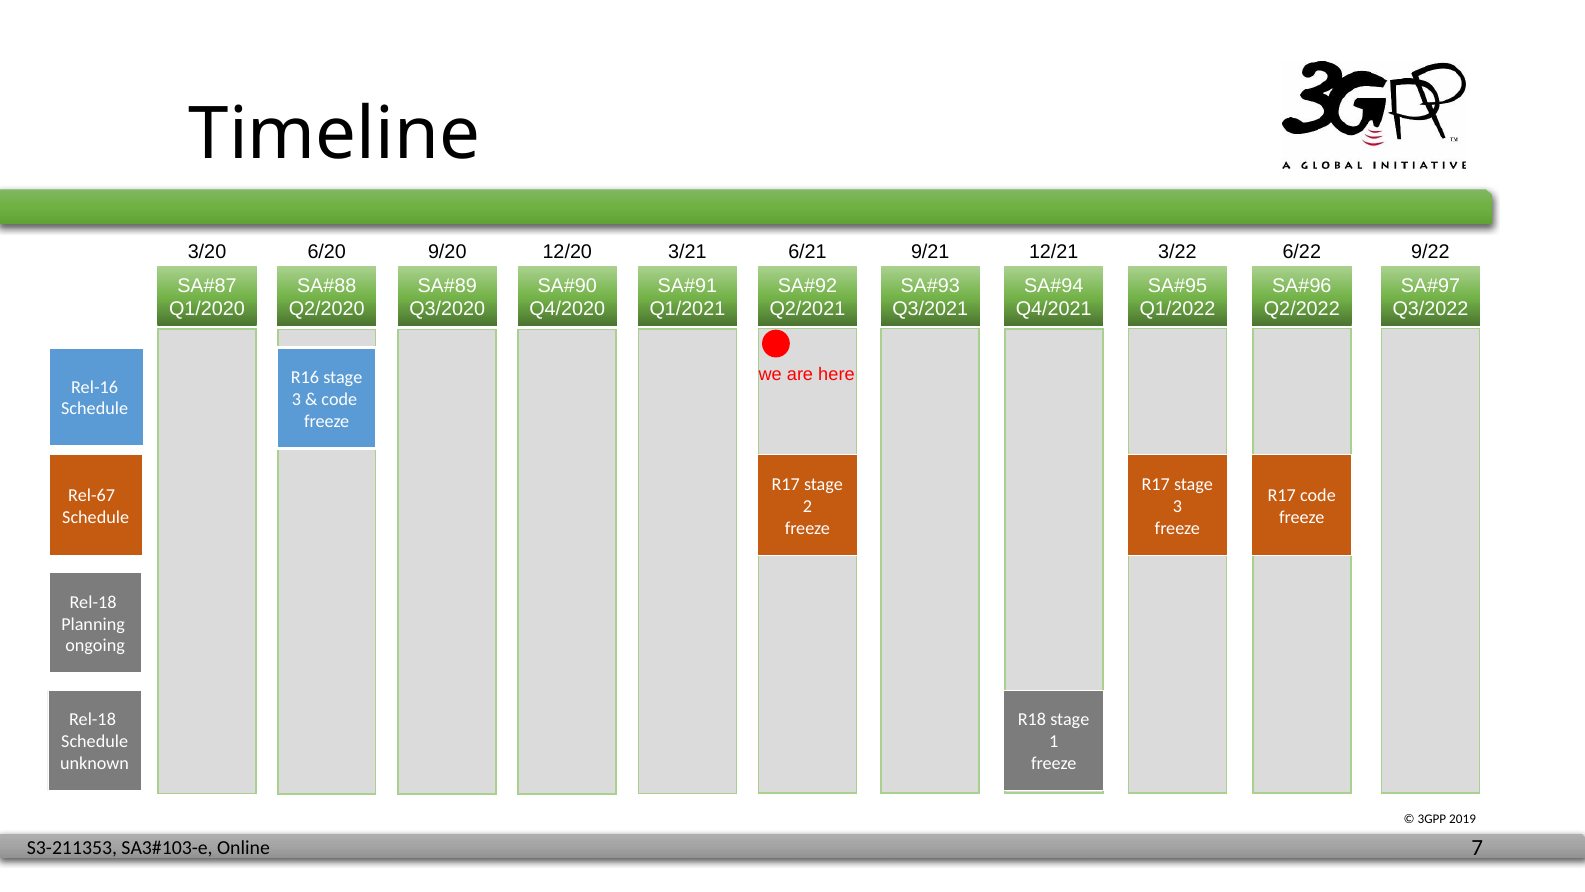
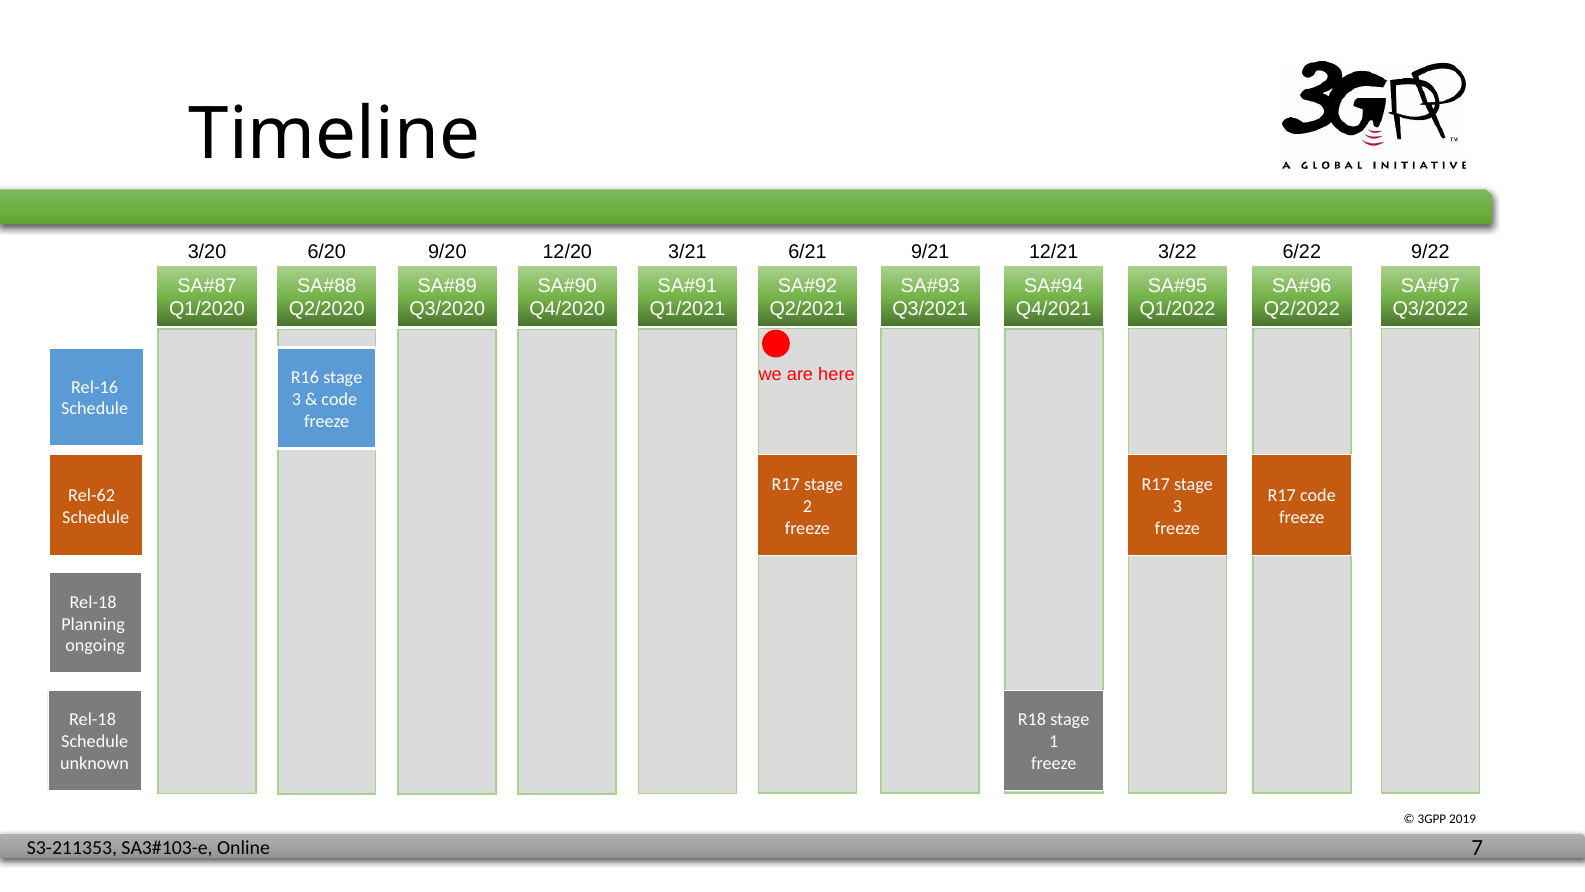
Rel-67: Rel-67 -> Rel-62
